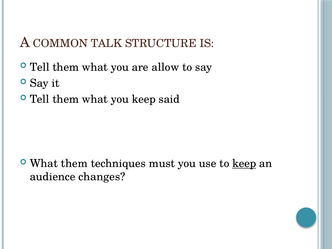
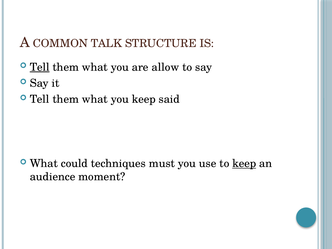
Tell at (40, 67) underline: none -> present
What them: them -> could
changes: changes -> moment
